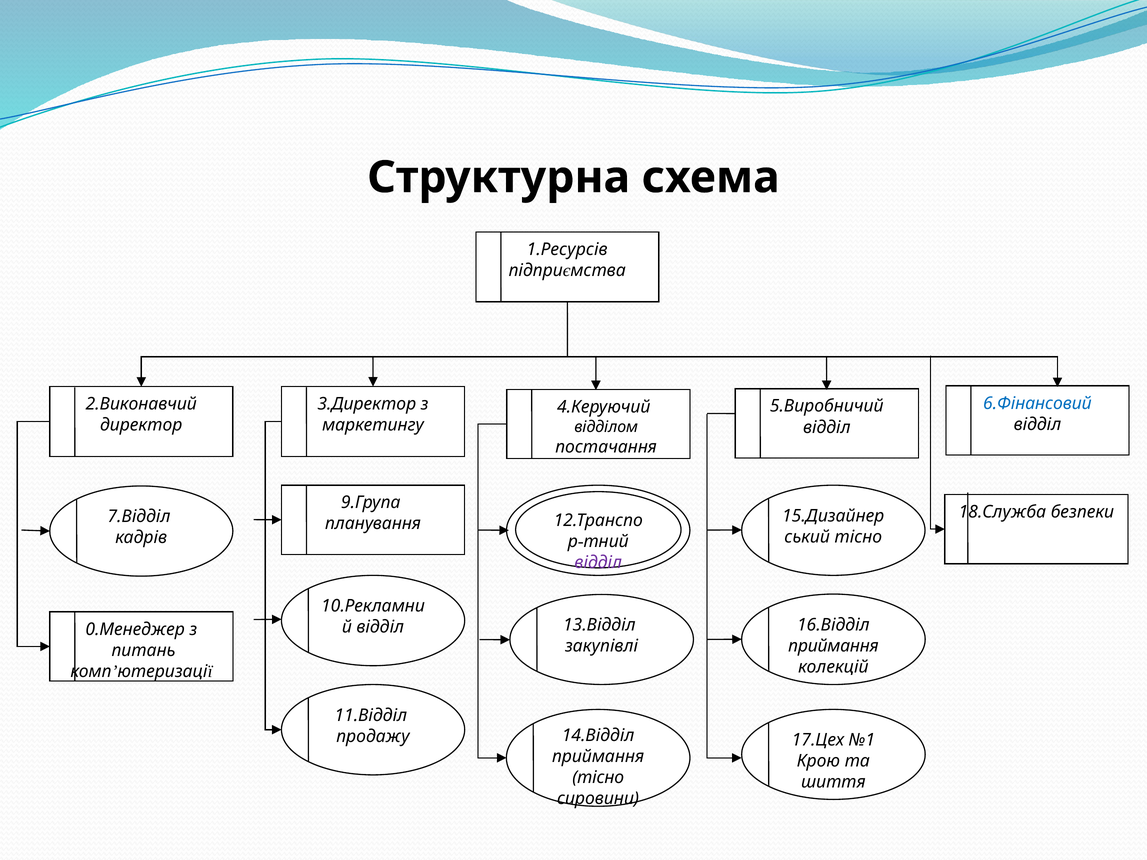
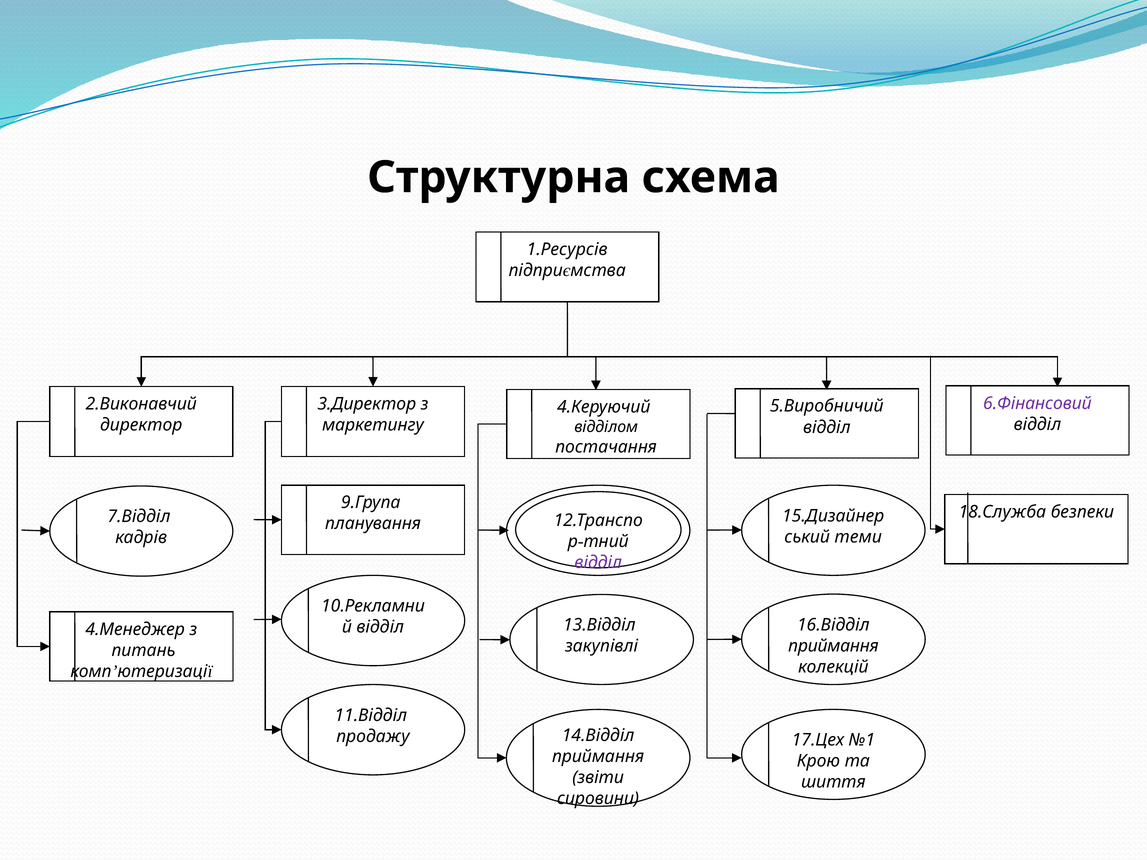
6.Фінансовий colour: blue -> purple
тісно at (858, 537): тісно -> теми
0.Менеджер: 0.Менеджер -> 4.Менеджер
тісно at (598, 778): тісно -> звіти
